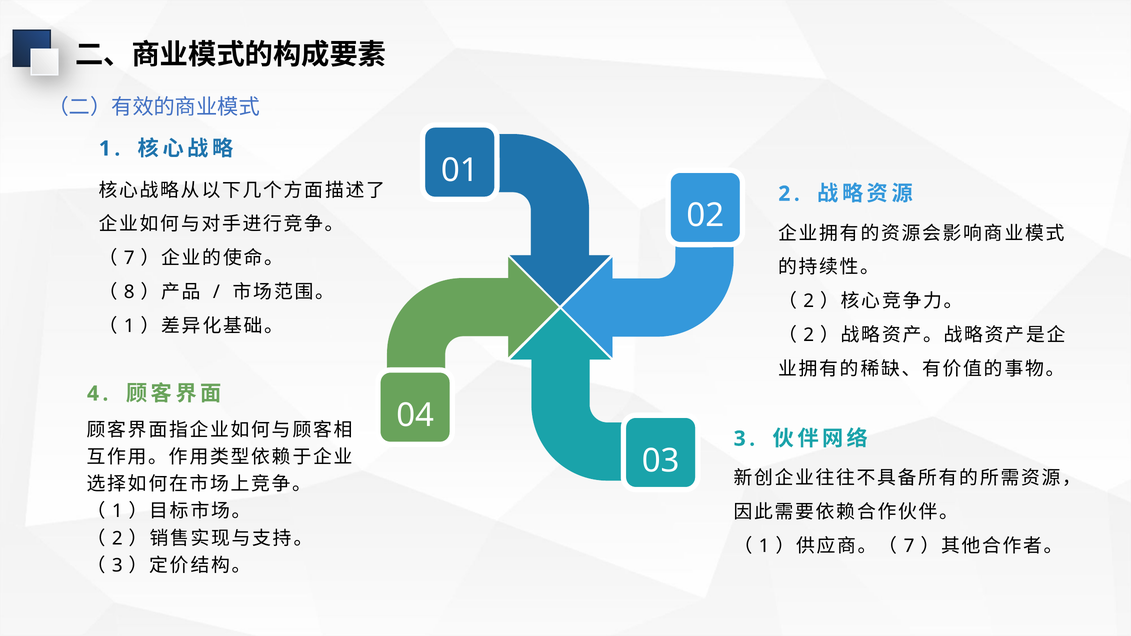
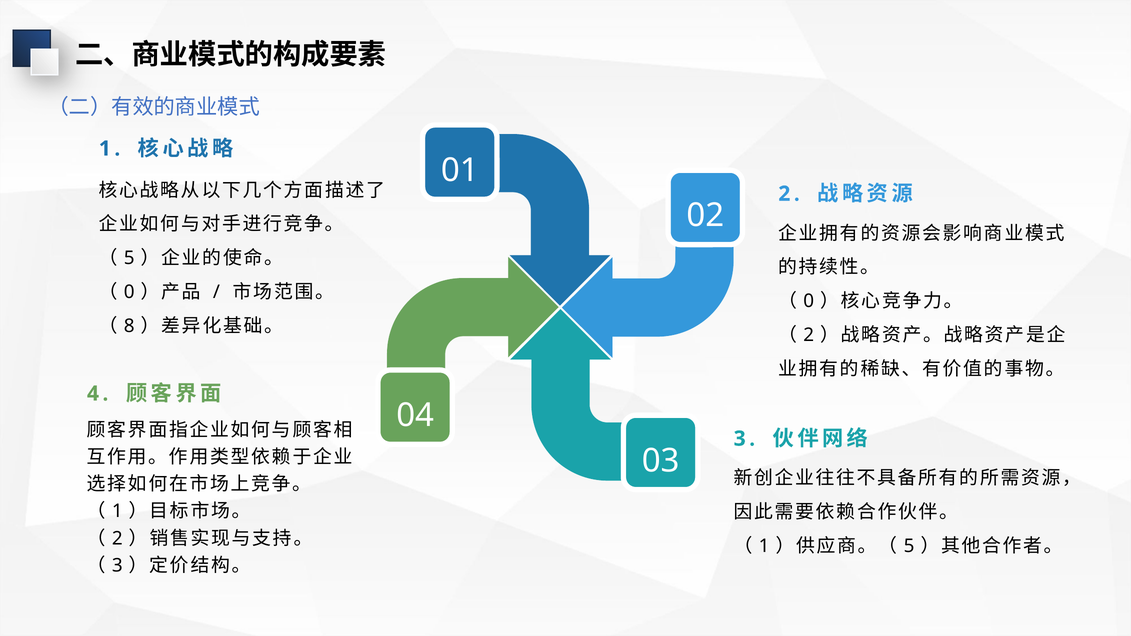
7 at (129, 258): 7 -> 5
8 at (129, 292): 8 -> 0
2 at (809, 301): 2 -> 0
1 at (129, 326): 1 -> 8
7 at (909, 546): 7 -> 5
